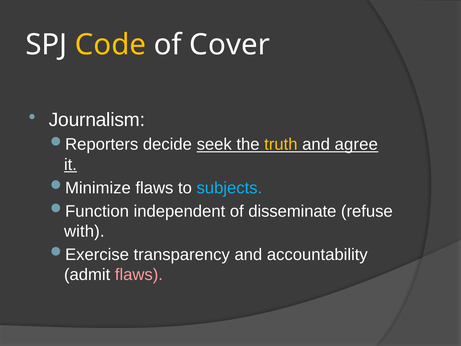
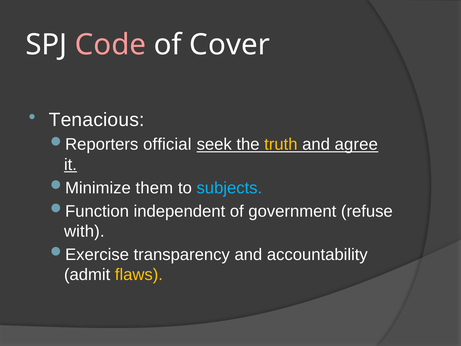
Code colour: yellow -> pink
Journalism: Journalism -> Tenacious
decide: decide -> official
flaws at (154, 188): flaws -> them
disseminate: disseminate -> government
flaws at (139, 274) colour: pink -> yellow
